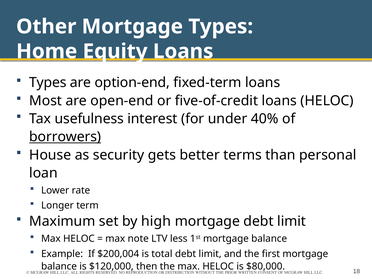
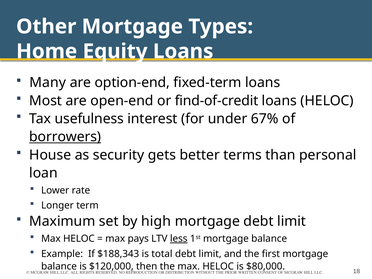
Types at (48, 83): Types -> Many
five-of-credit: five-of-credit -> find-of-credit
40%: 40% -> 67%
note: note -> pays
less underline: none -> present
$200,004: $200,004 -> $188,343
